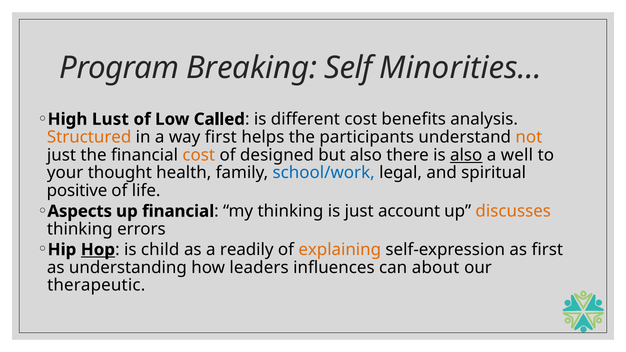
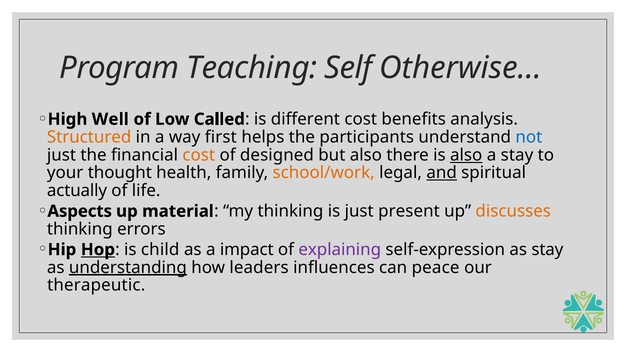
Breaking: Breaking -> Teaching
Minorities…: Minorities… -> Otherwise…
Lust: Lust -> Well
not colour: orange -> blue
a well: well -> stay
school/work colour: blue -> orange
and underline: none -> present
positive: positive -> actually
up financial: financial -> material
account: account -> present
readily: readily -> impact
explaining colour: orange -> purple
as first: first -> stay
understanding underline: none -> present
about: about -> peace
